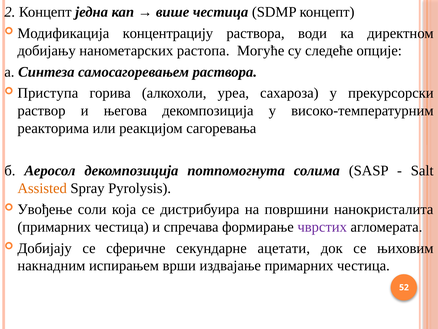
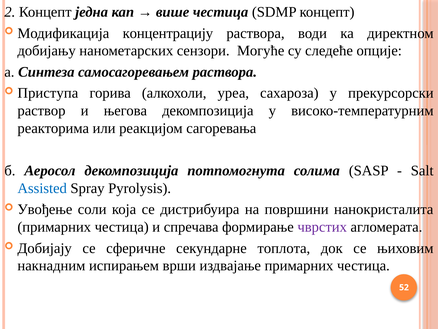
растопа: растопа -> сензори
Assisted colour: orange -> blue
ацетати: ацетати -> топлота
